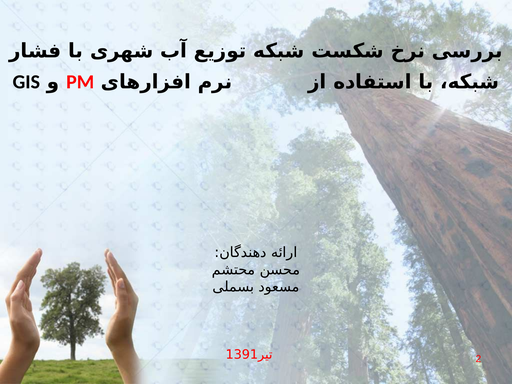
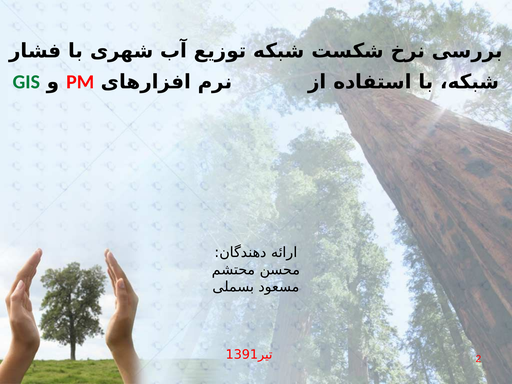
GIS colour: black -> green
